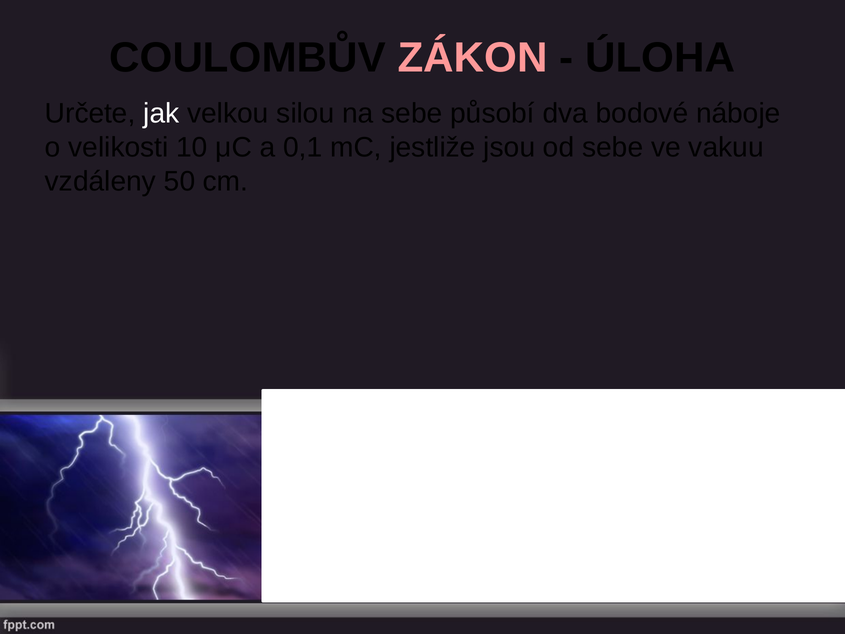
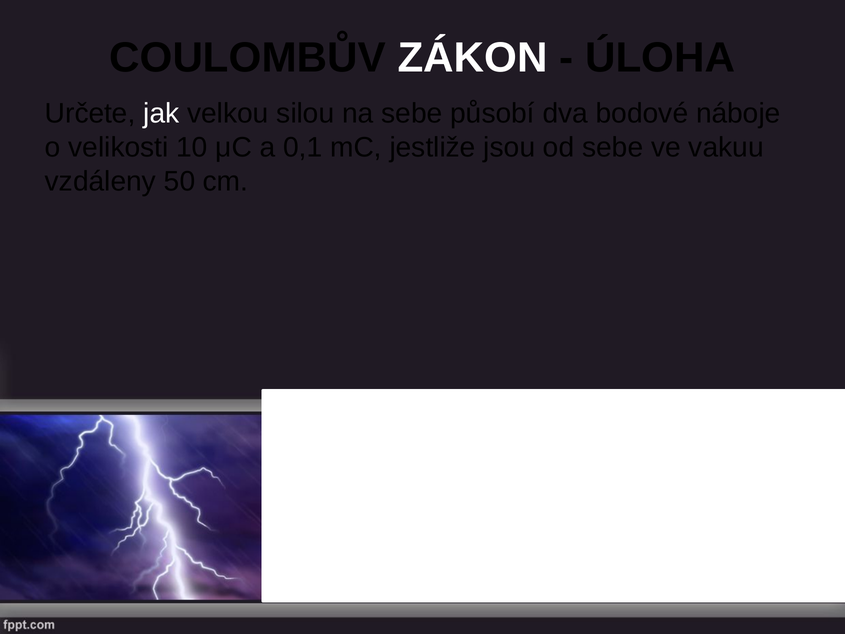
ZÁKON colour: pink -> white
